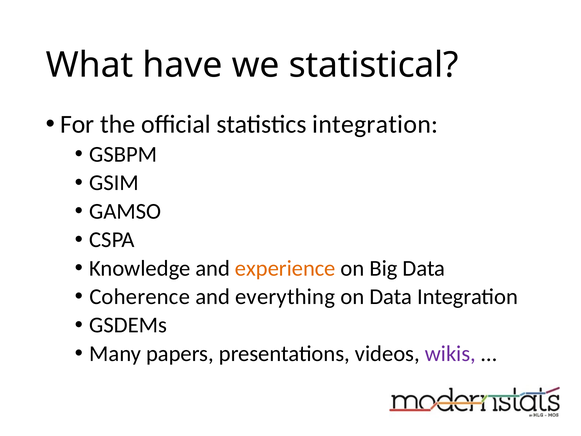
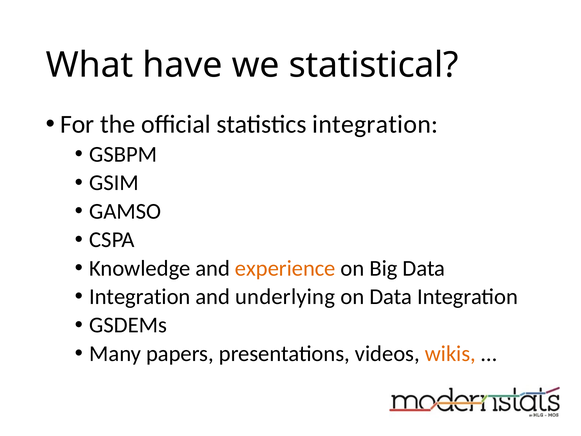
Coherence at (140, 296): Coherence -> Integration
everything: everything -> underlying
wikis colour: purple -> orange
